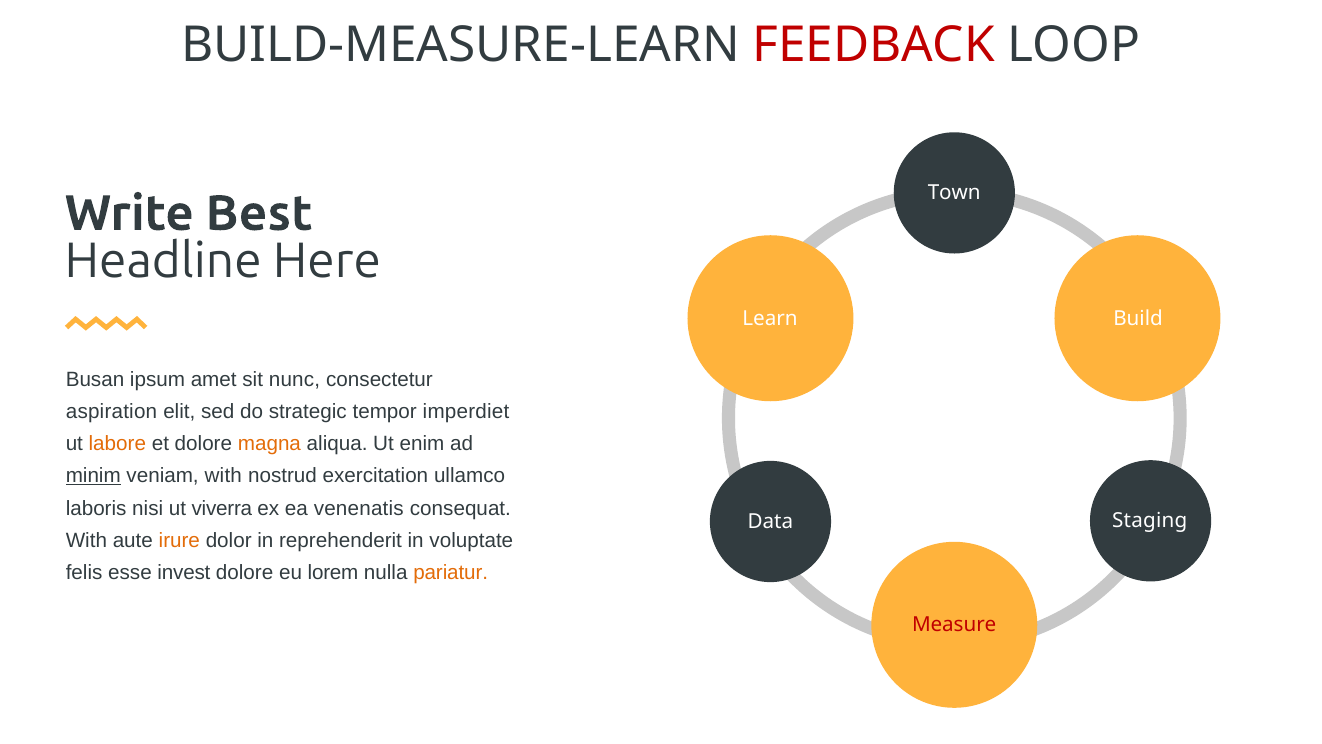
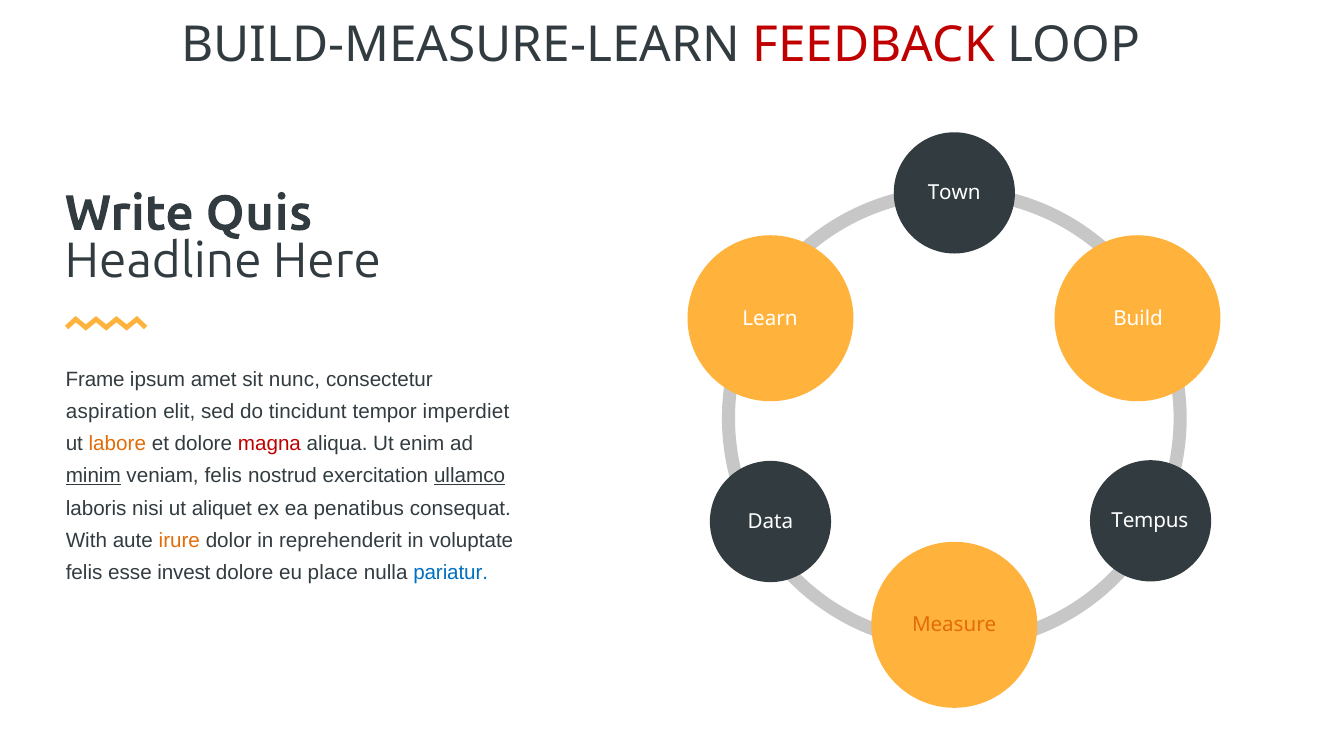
Best: Best -> Quis
Busan: Busan -> Frame
strategic: strategic -> tincidunt
magna colour: orange -> red
veniam with: with -> felis
ullamco underline: none -> present
viverra: viverra -> aliquet
venenatis: venenatis -> penatibus
Staging: Staging -> Tempus
lorem: lorem -> place
pariatur colour: orange -> blue
Measure colour: red -> orange
